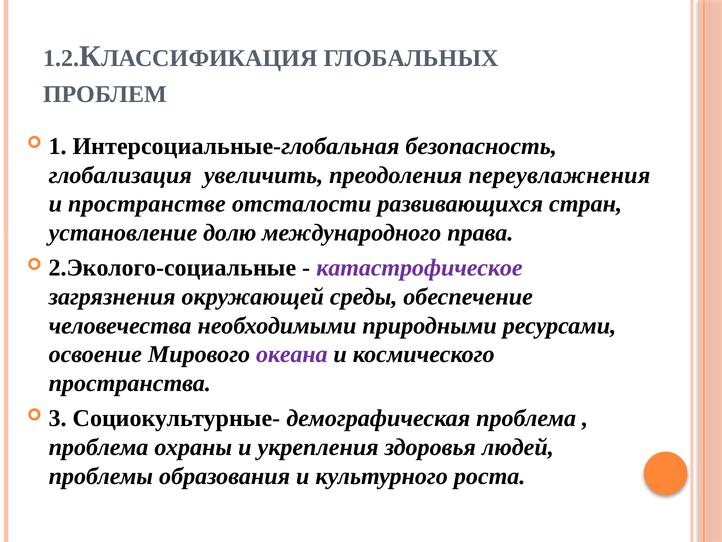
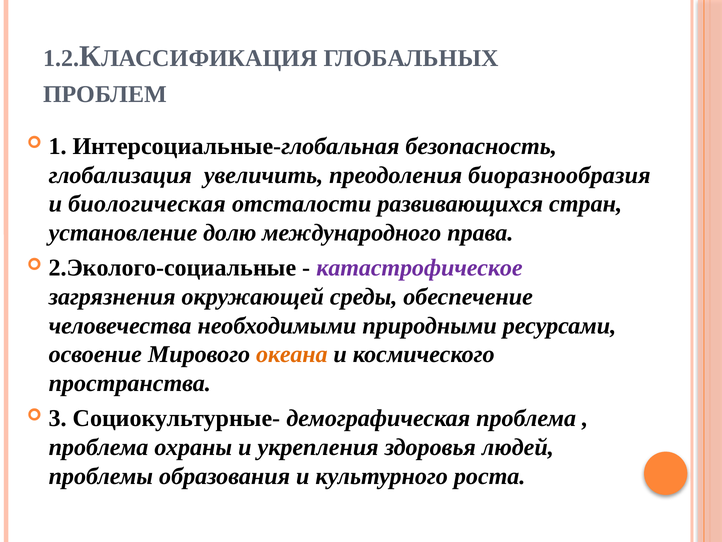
переувлажнения: переувлажнения -> биоразнообразия
пространстве: пространстве -> биологическая
океана colour: purple -> orange
